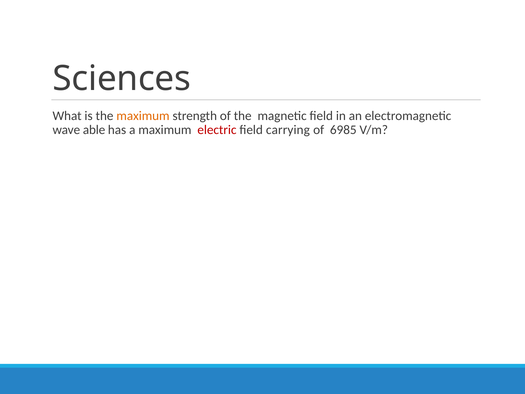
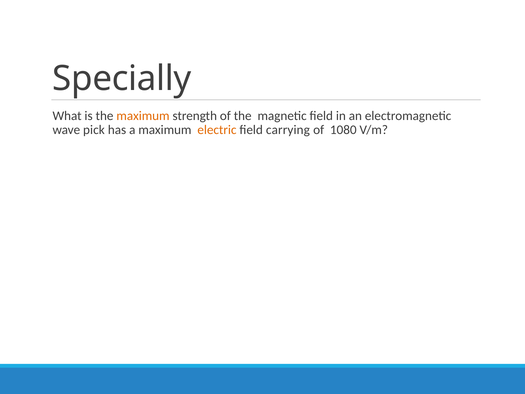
Sciences: Sciences -> Specially
able: able -> pick
electric colour: red -> orange
6985: 6985 -> 1080
